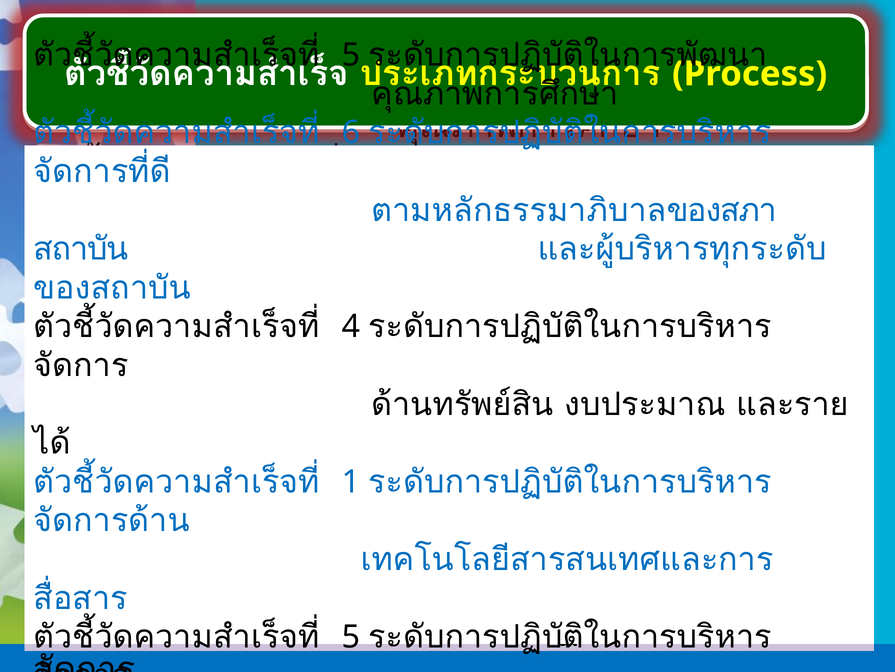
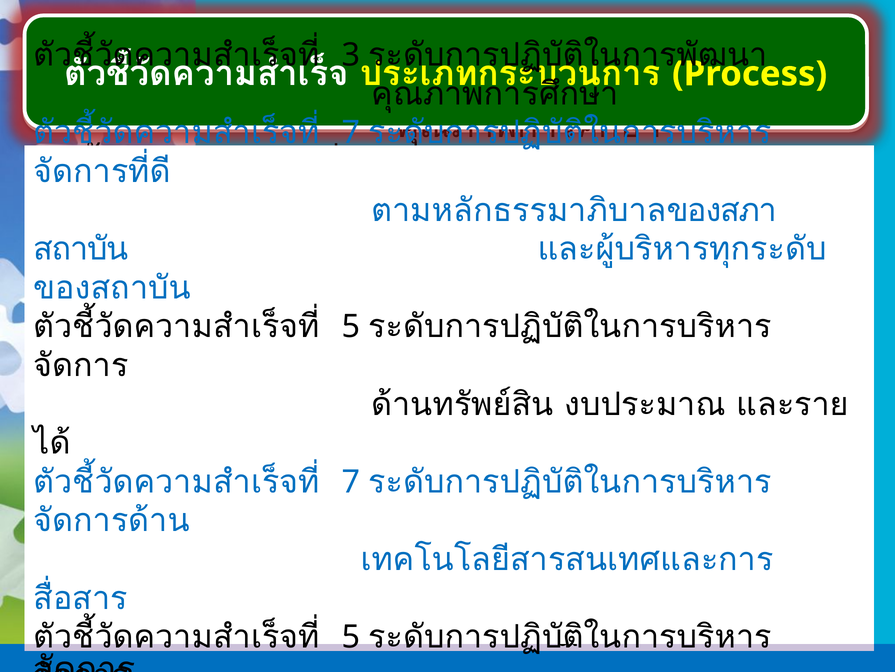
5 at (351, 55): 5 -> 3
6 at (351, 133): 6 -> 7
4 at (351, 326): 4 -> 5
1 at (351, 481): 1 -> 7
